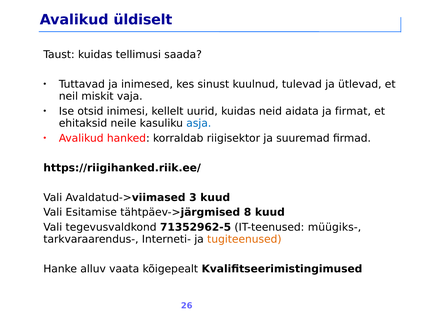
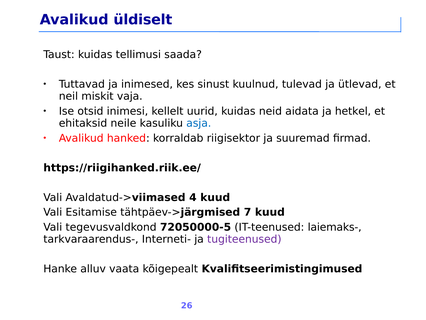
firmat: firmat -> hetkel
3: 3 -> 4
8: 8 -> 7
71352962-5: 71352962-5 -> 72050000-5
müügiks-: müügiks- -> laiemaks-
tugiteenused colour: orange -> purple
